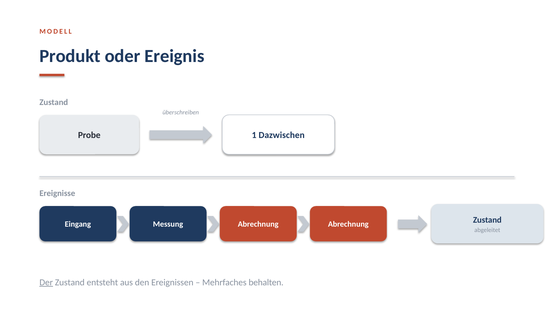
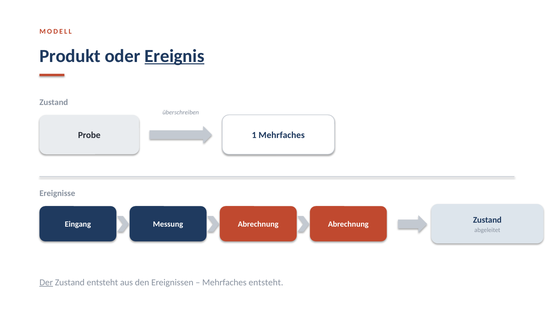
Ereignis underline: none -> present
1 Dazwischen: Dazwischen -> Mehrfaches
Mehrfaches behalten: behalten -> entsteht
